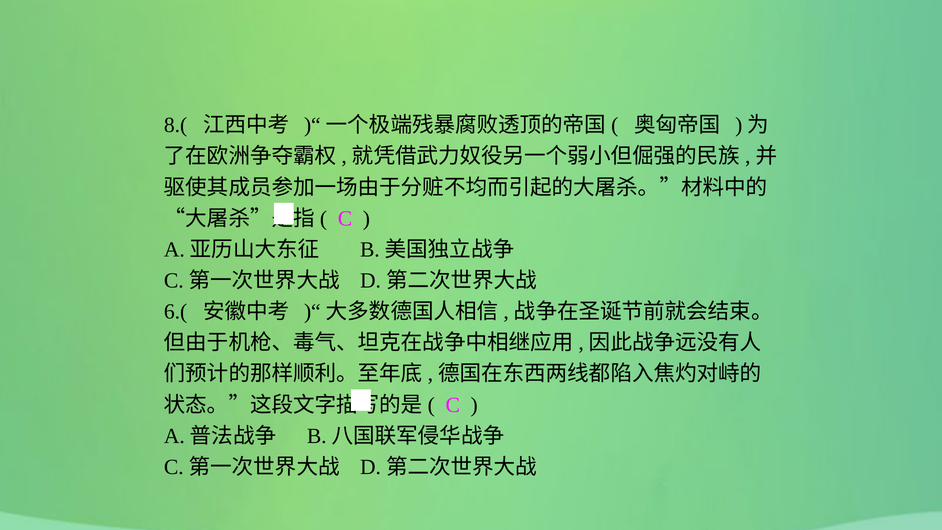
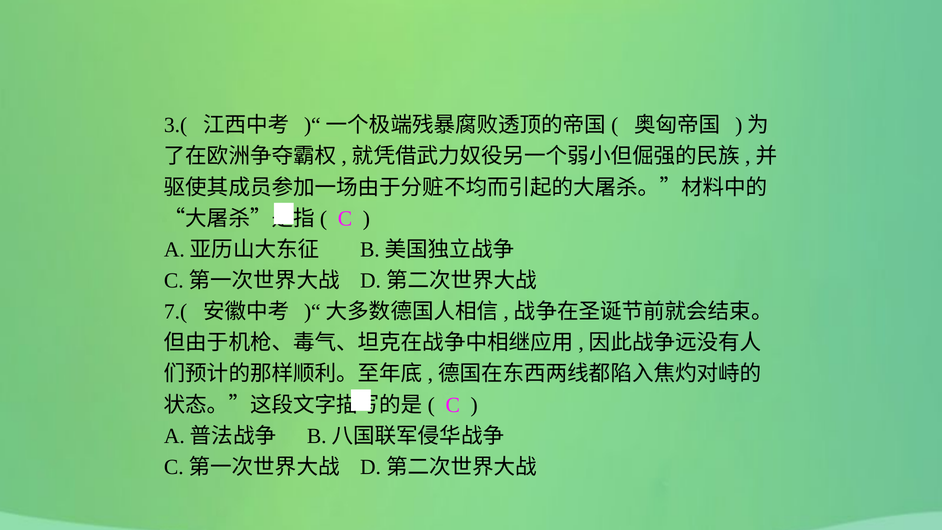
8.(: 8.( -> 3.(
6.(: 6.( -> 7.(
